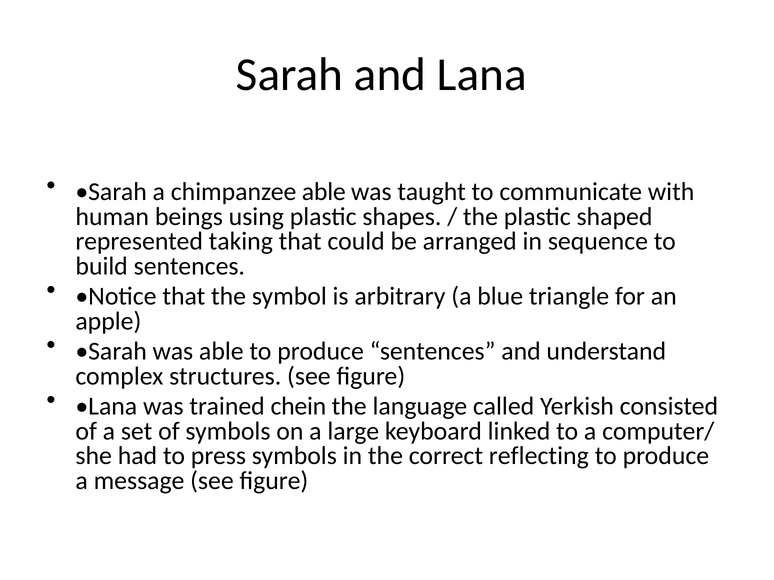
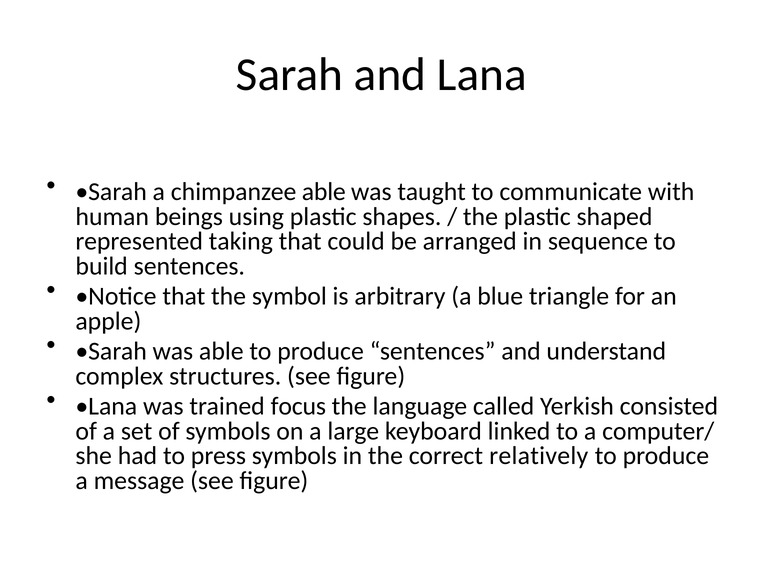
chein: chein -> focus
reflecting: reflecting -> relatively
